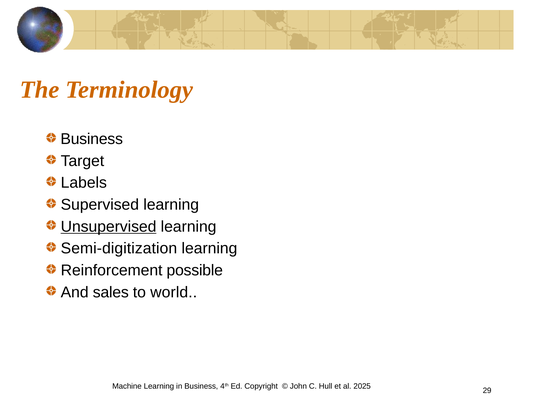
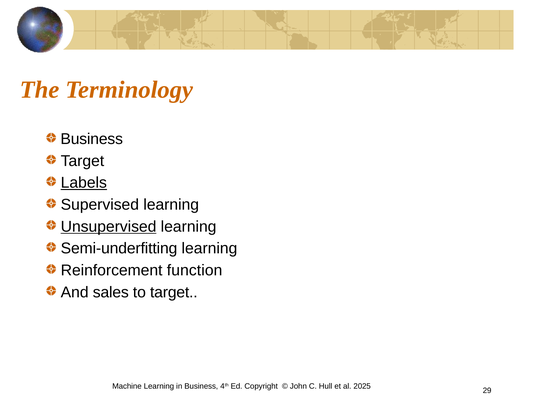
Labels underline: none -> present
Semi-digitization: Semi-digitization -> Semi-underfitting
possible: possible -> function
to world: world -> target
